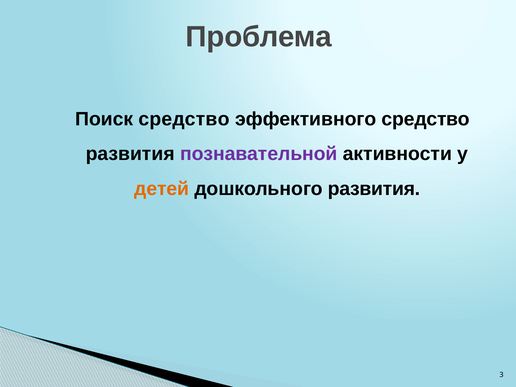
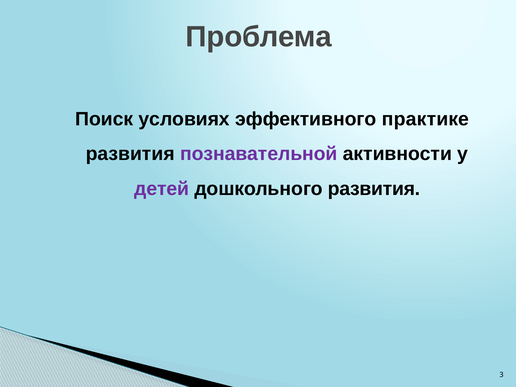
Поиск средство: средство -> условиях
эффективного средство: средство -> практике
детей colour: orange -> purple
